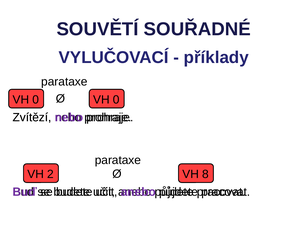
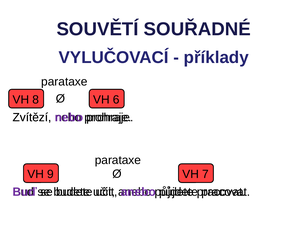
0 at (36, 99): 0 -> 8
0 at (116, 99): 0 -> 6
2: 2 -> 9
8: 8 -> 7
